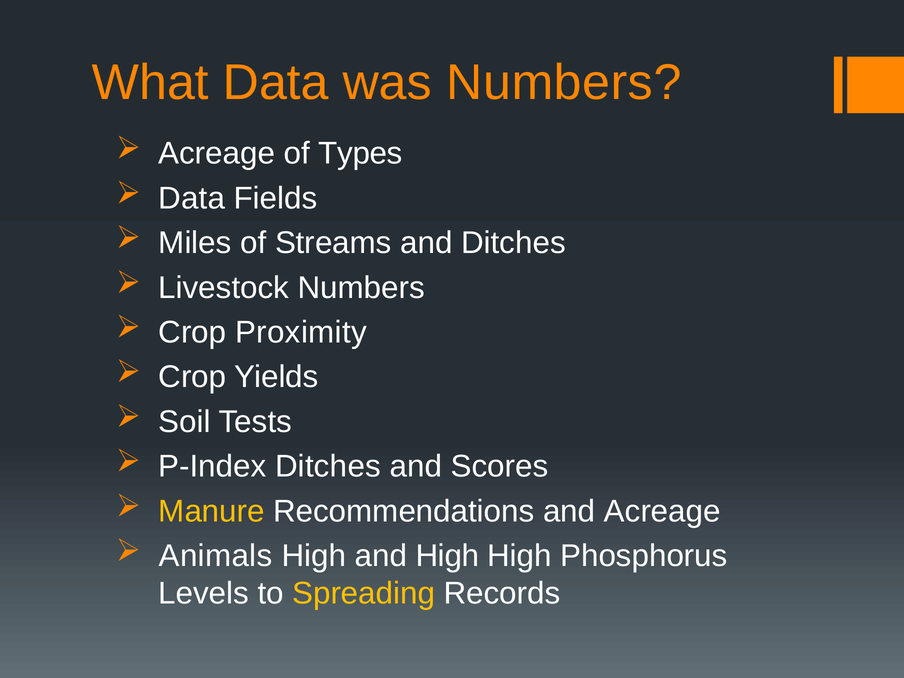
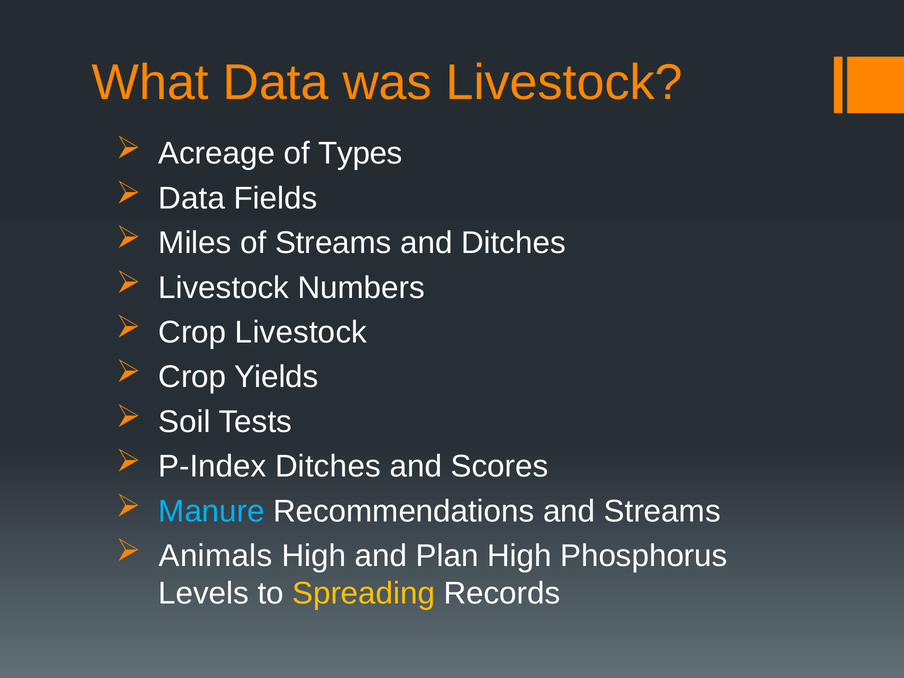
was Numbers: Numbers -> Livestock
Crop Proximity: Proximity -> Livestock
Manure colour: yellow -> light blue
and Acreage: Acreage -> Streams
and High: High -> Plan
